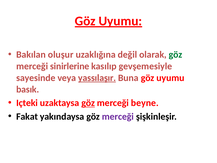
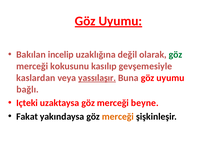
oluşur: oluşur -> incelip
sinirlerine: sinirlerine -> kokusunu
sayesinde: sayesinde -> kaslardan
basık: basık -> bağlı
göz at (88, 103) underline: present -> none
merceği at (118, 116) colour: purple -> orange
